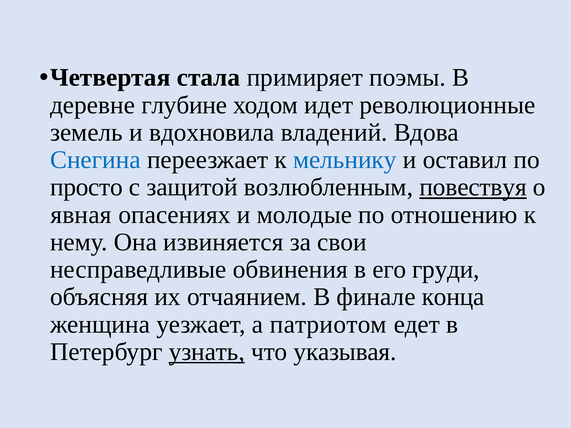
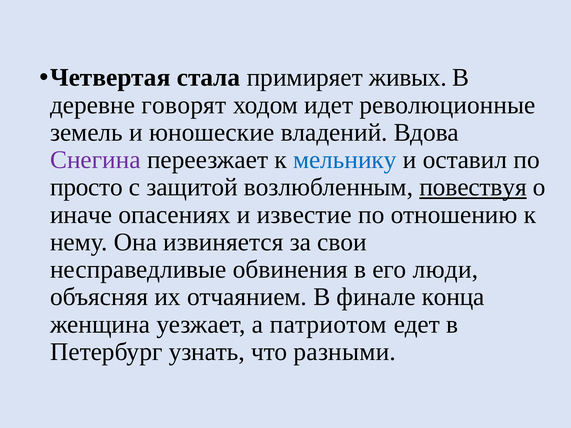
поэмы: поэмы -> живых
глубине: глубине -> говорят
вдохновила: вдохновила -> юношеские
Снегина colour: blue -> purple
явная: явная -> иначе
молодые: молодые -> известие
груди: груди -> люди
узнать underline: present -> none
указывая: указывая -> разными
